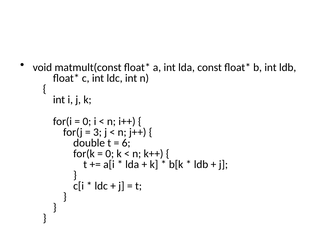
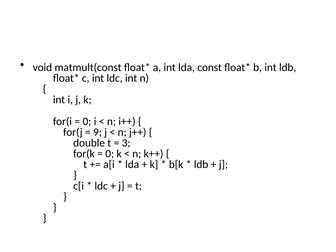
3: 3 -> 9
6: 6 -> 3
